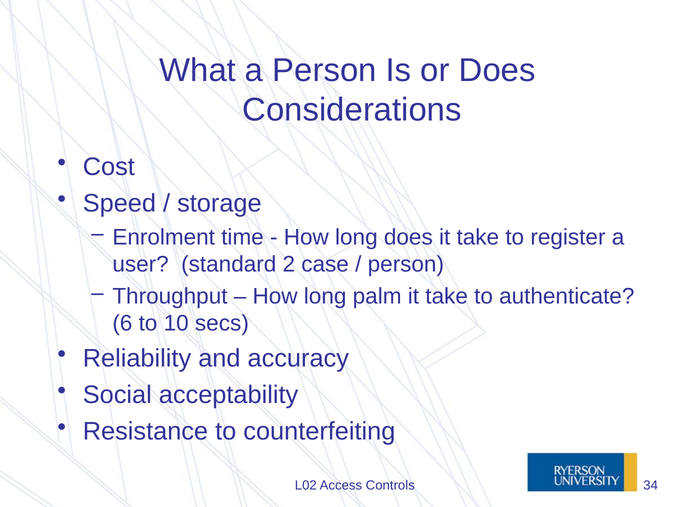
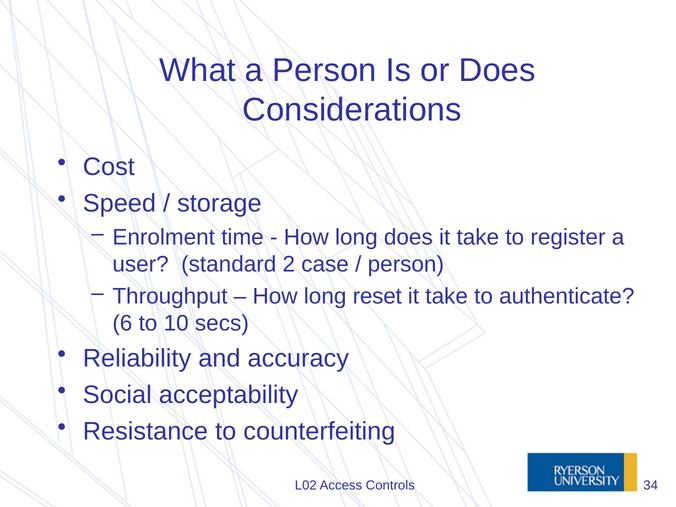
palm: palm -> reset
